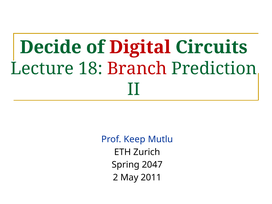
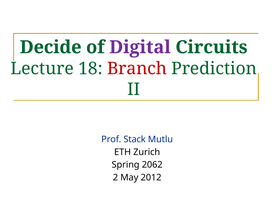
Digital colour: red -> purple
Keep: Keep -> Stack
2047: 2047 -> 2062
2011: 2011 -> 2012
